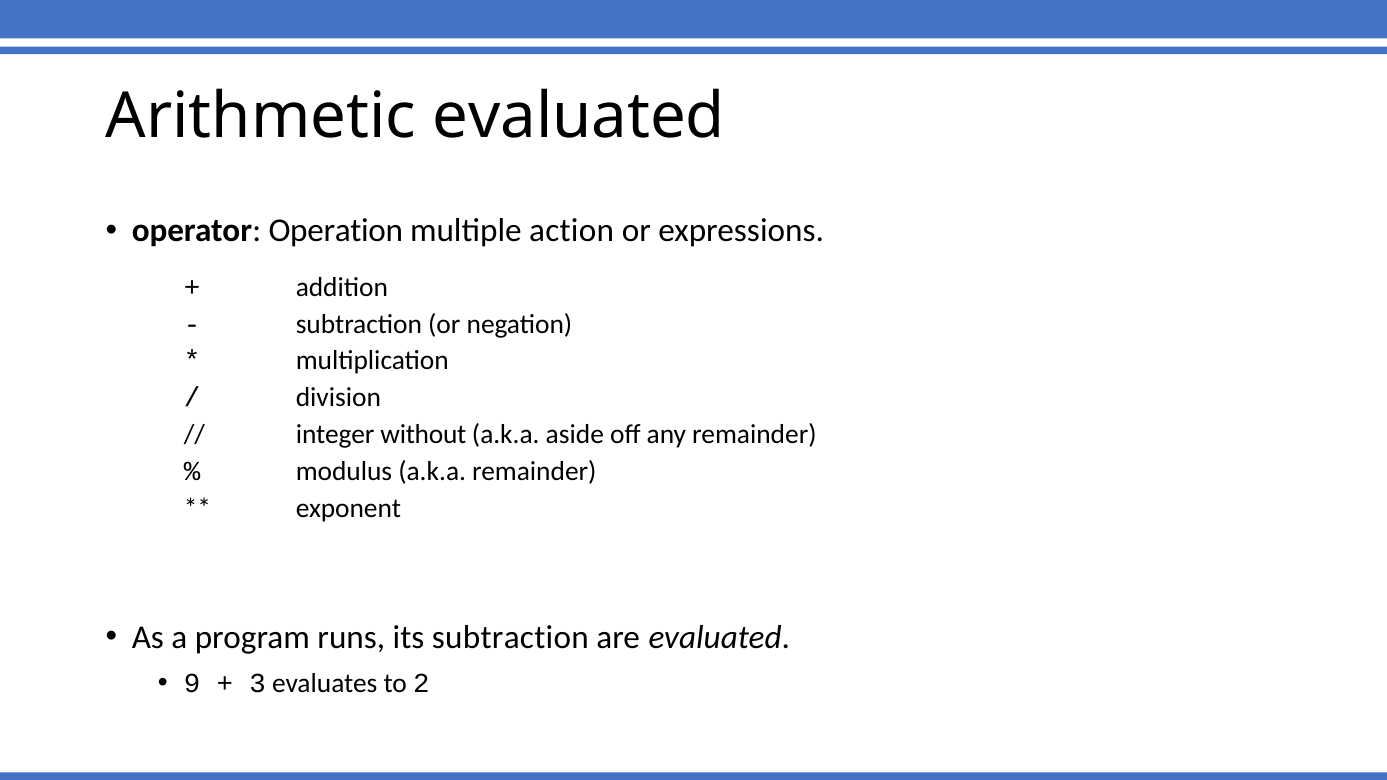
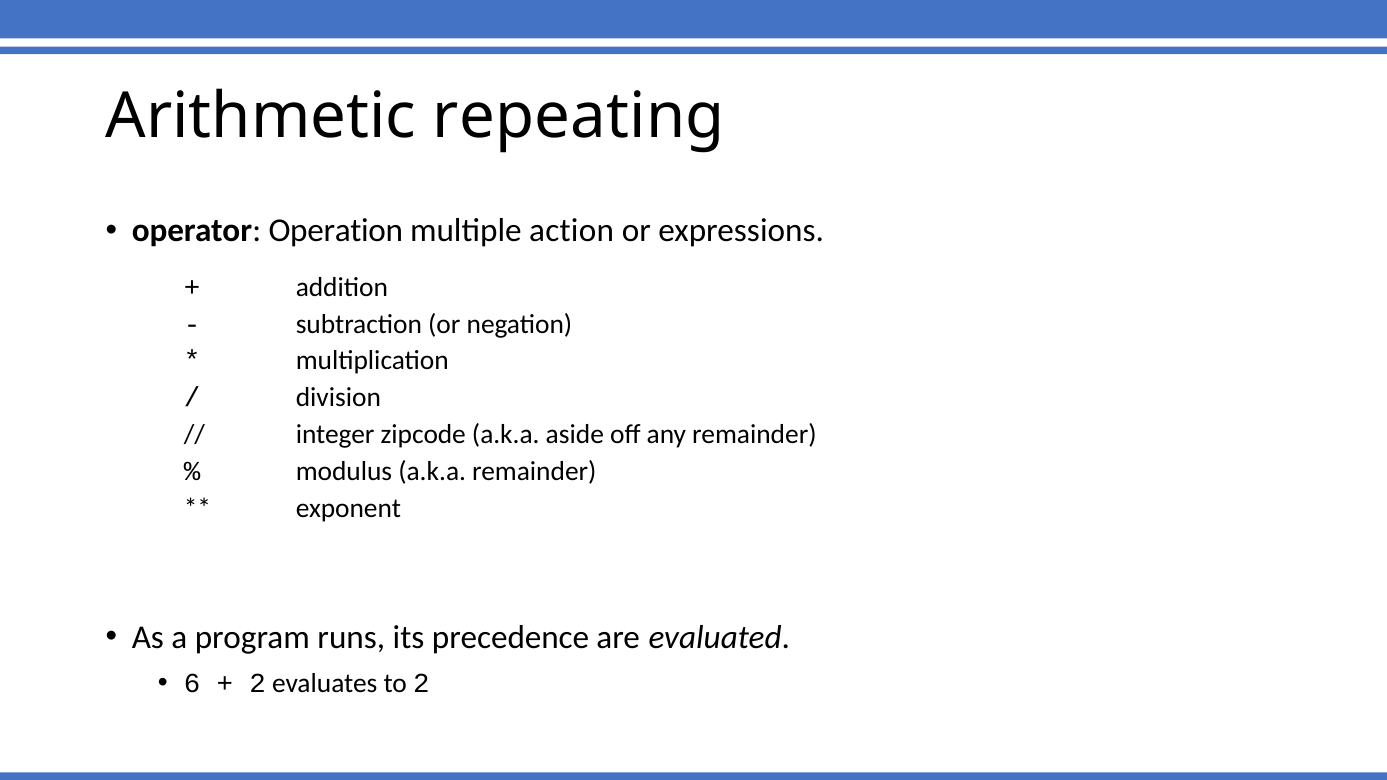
Arithmetic evaluated: evaluated -> repeating
without: without -> zipcode
its subtraction: subtraction -> precedence
9: 9 -> 6
3 at (258, 684): 3 -> 2
